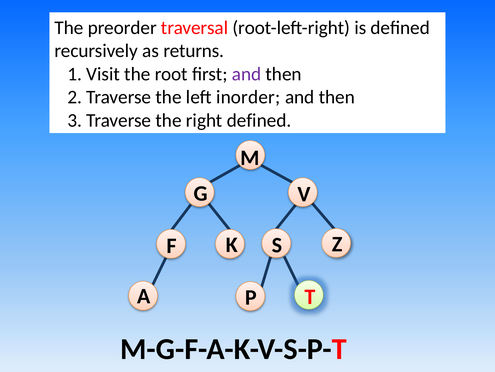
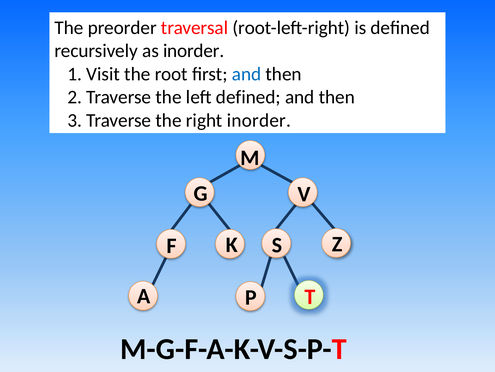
as returns: returns -> inorder
and at (247, 74) colour: purple -> blue
left inorder: inorder -> defined
right defined: defined -> inorder
